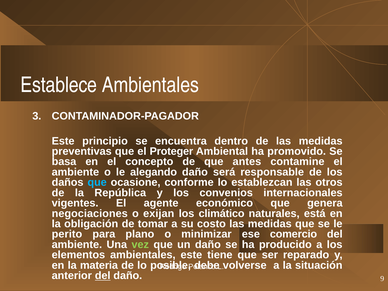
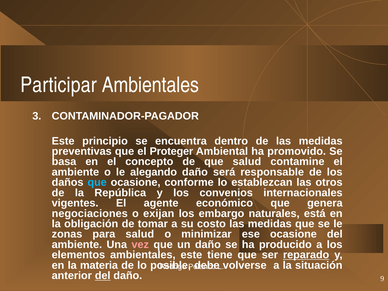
Establece: Establece -> Participar
que antes: antes -> salud
climático: climático -> embargo
perito: perito -> zonas
para plano: plano -> salud
ese comercio: comercio -> ocasione
vez colour: light green -> pink
reparado underline: none -> present
